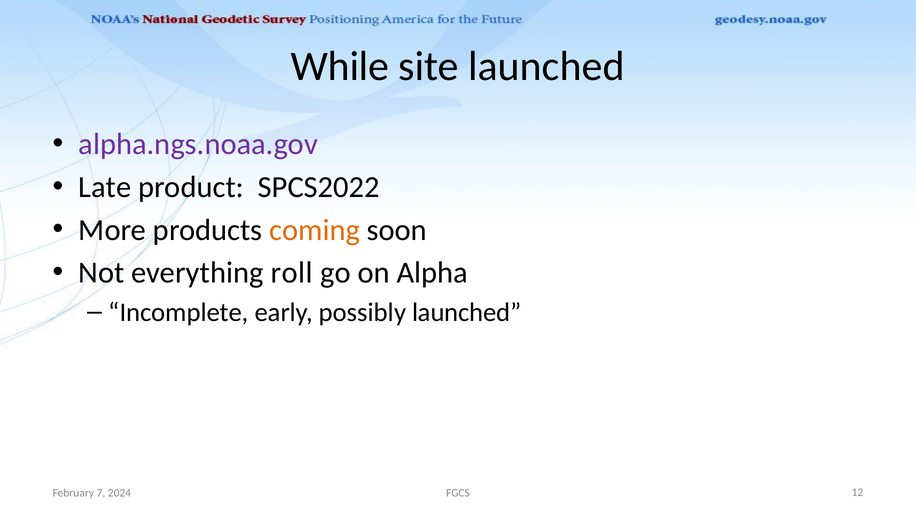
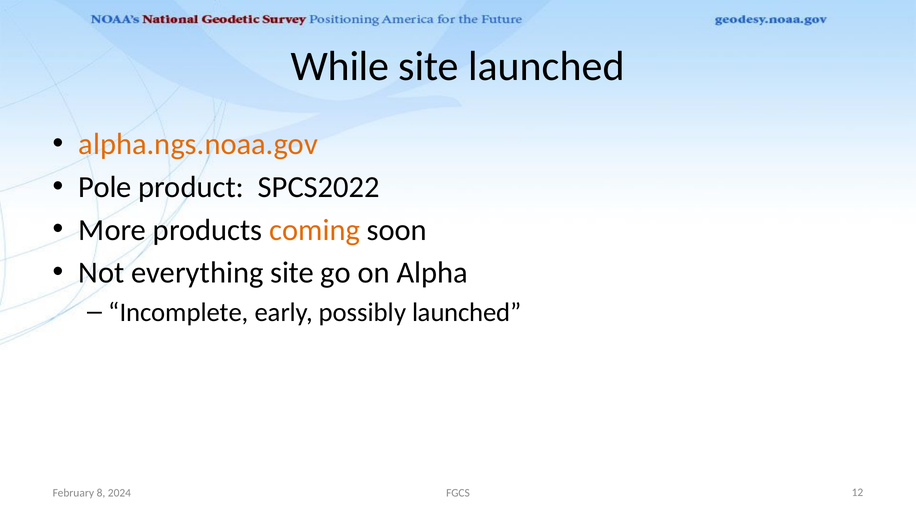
alpha.ngs.noaa.gov colour: purple -> orange
Late: Late -> Pole
everything roll: roll -> site
7: 7 -> 8
